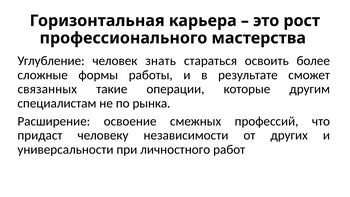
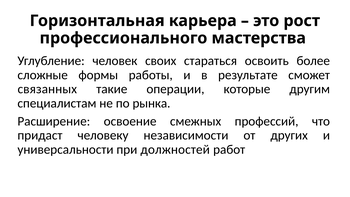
знать: знать -> своих
личностного: личностного -> должностей
